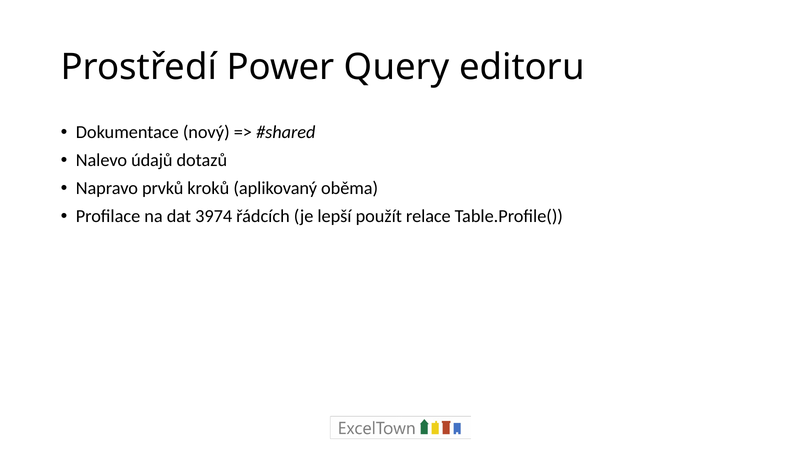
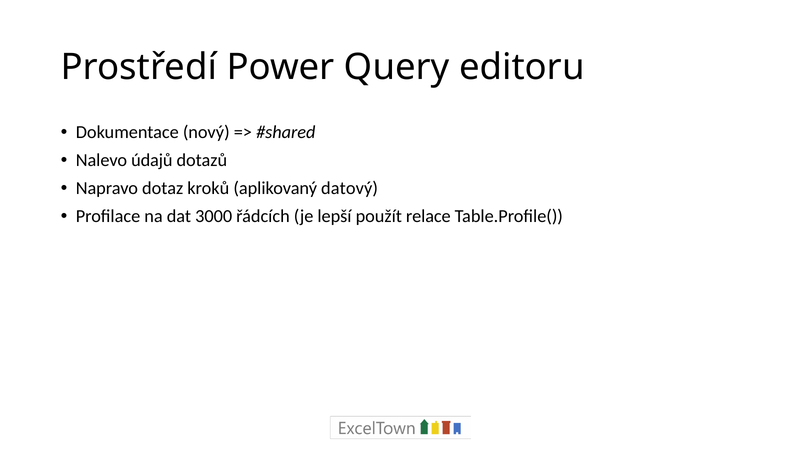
prvků: prvků -> dotaz
oběma: oběma -> datový
3974: 3974 -> 3000
